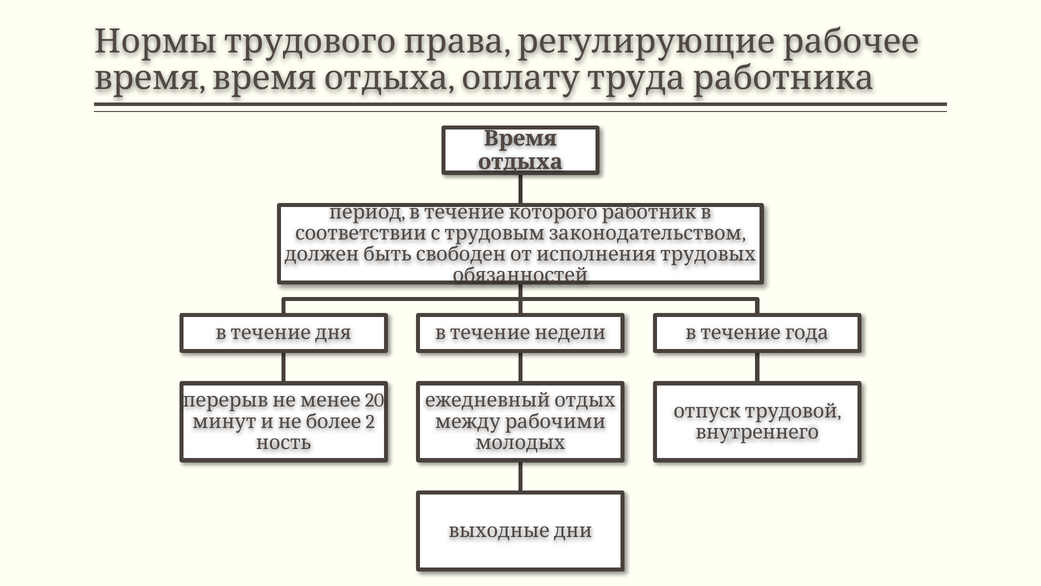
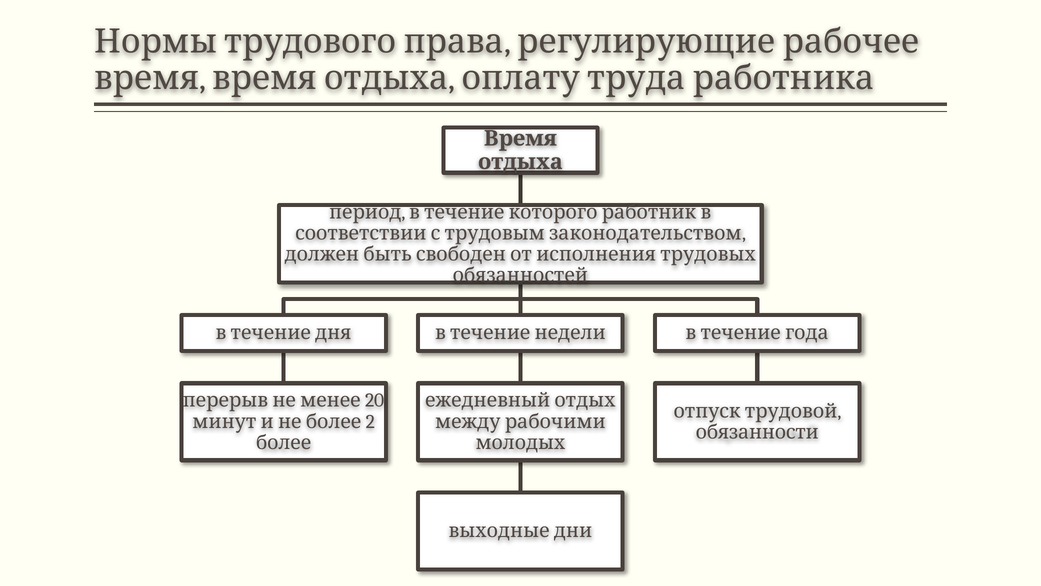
внутреннего: внутреннего -> обязанности
ность: ность -> более
